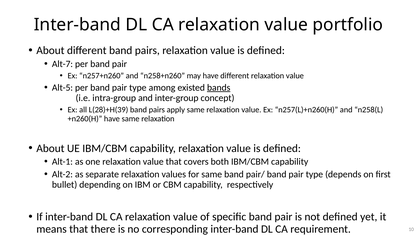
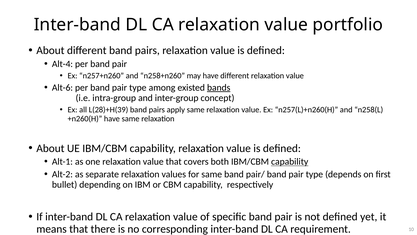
Alt-7: Alt-7 -> Alt-4
Alt-5: Alt-5 -> Alt-6
capability at (290, 161) underline: none -> present
